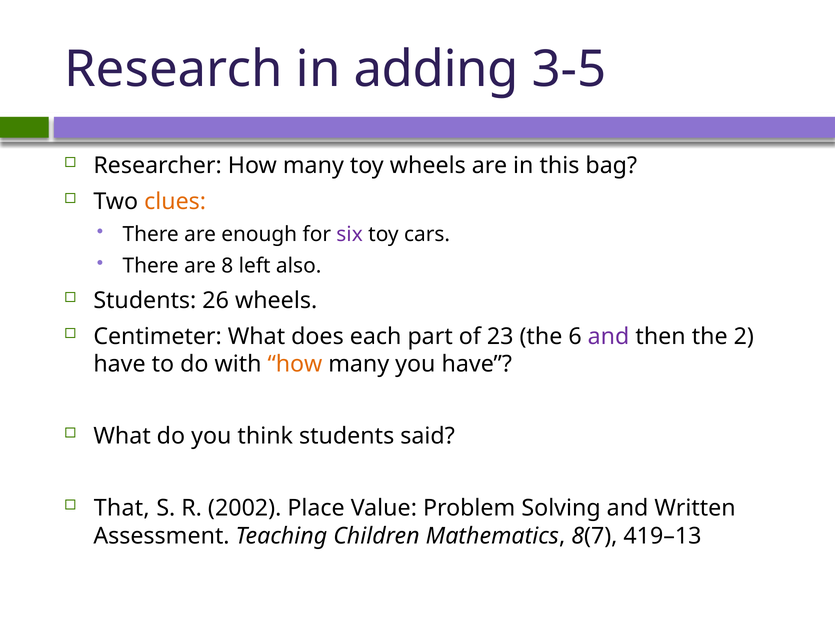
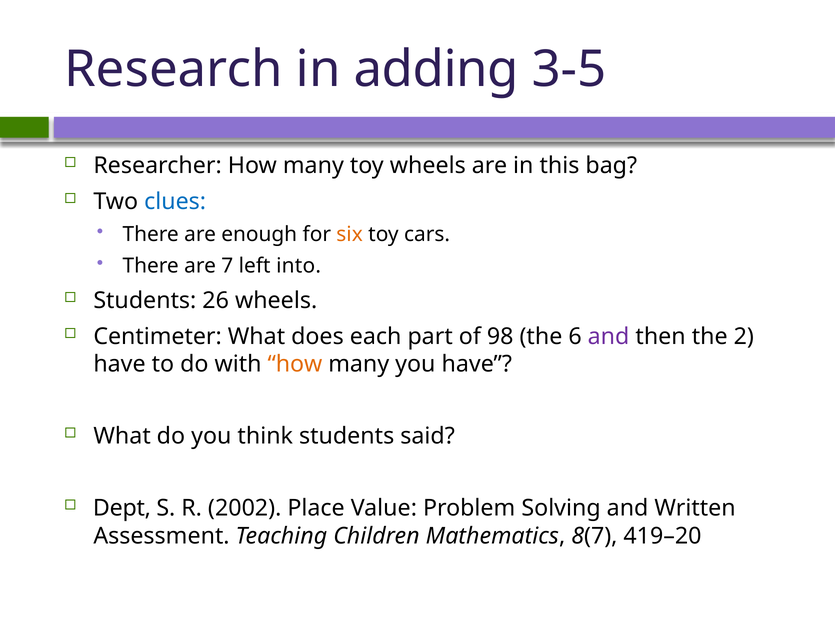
clues colour: orange -> blue
six colour: purple -> orange
8: 8 -> 7
also: also -> into
23: 23 -> 98
That: That -> Dept
419–13: 419–13 -> 419–20
